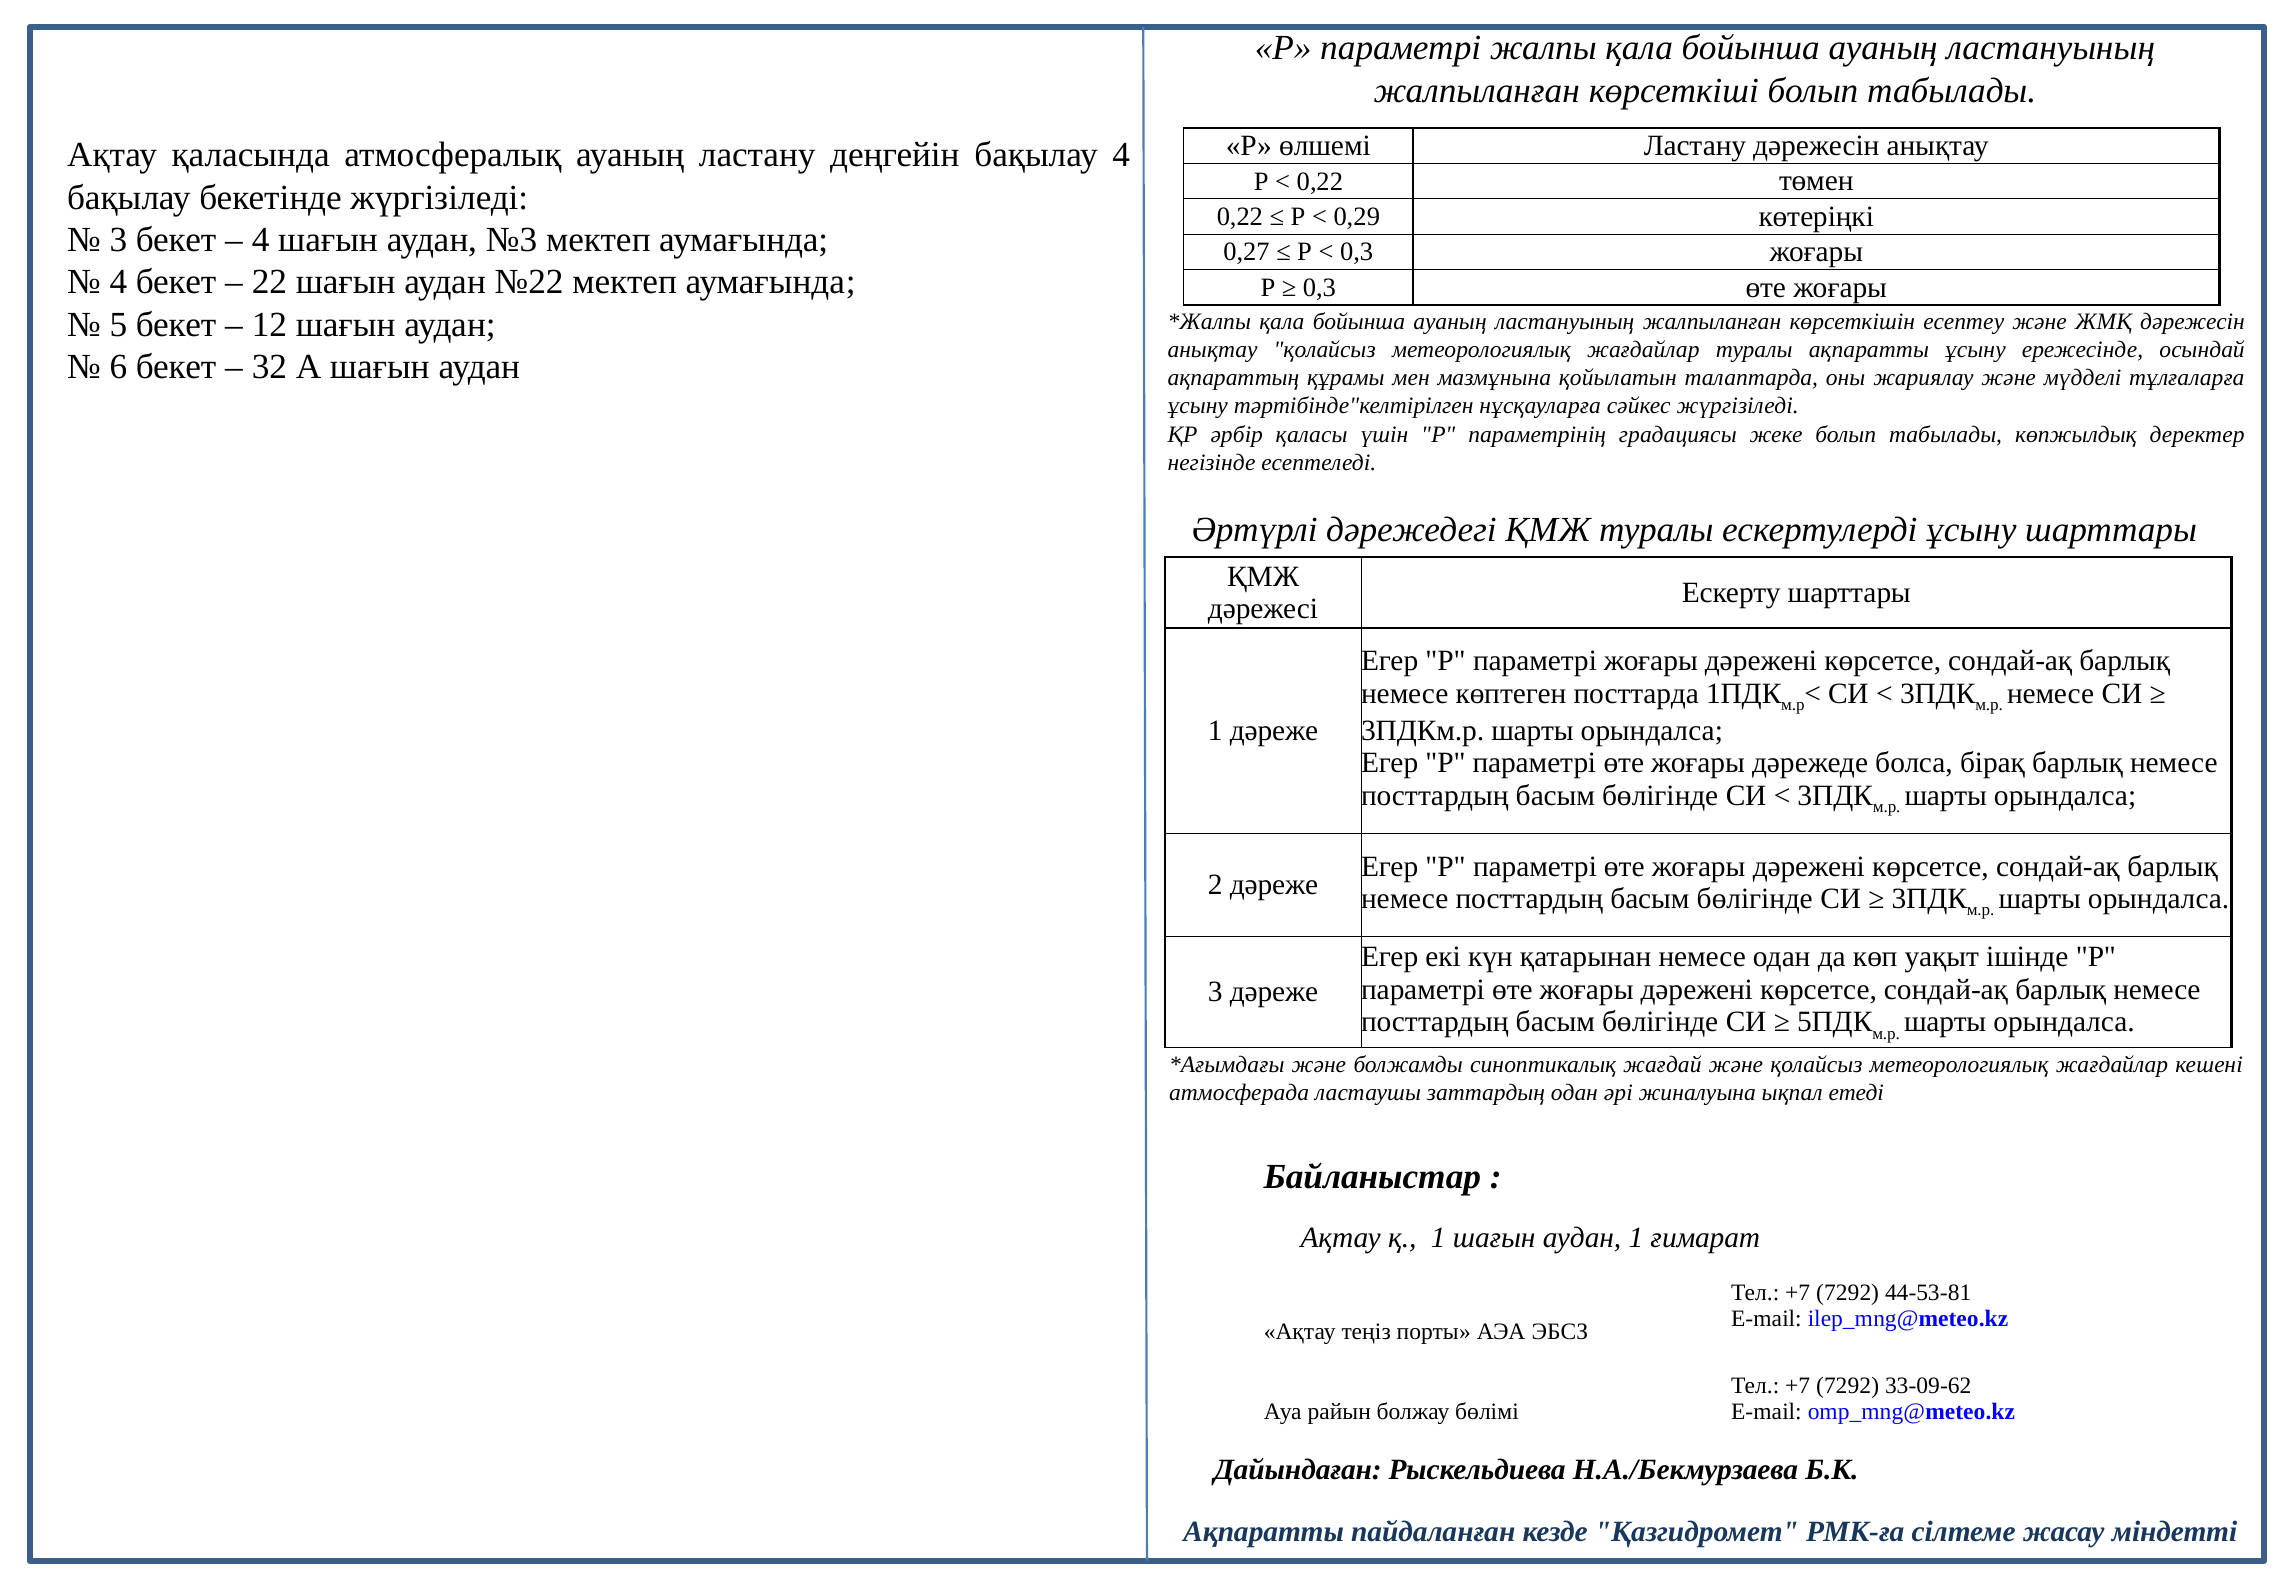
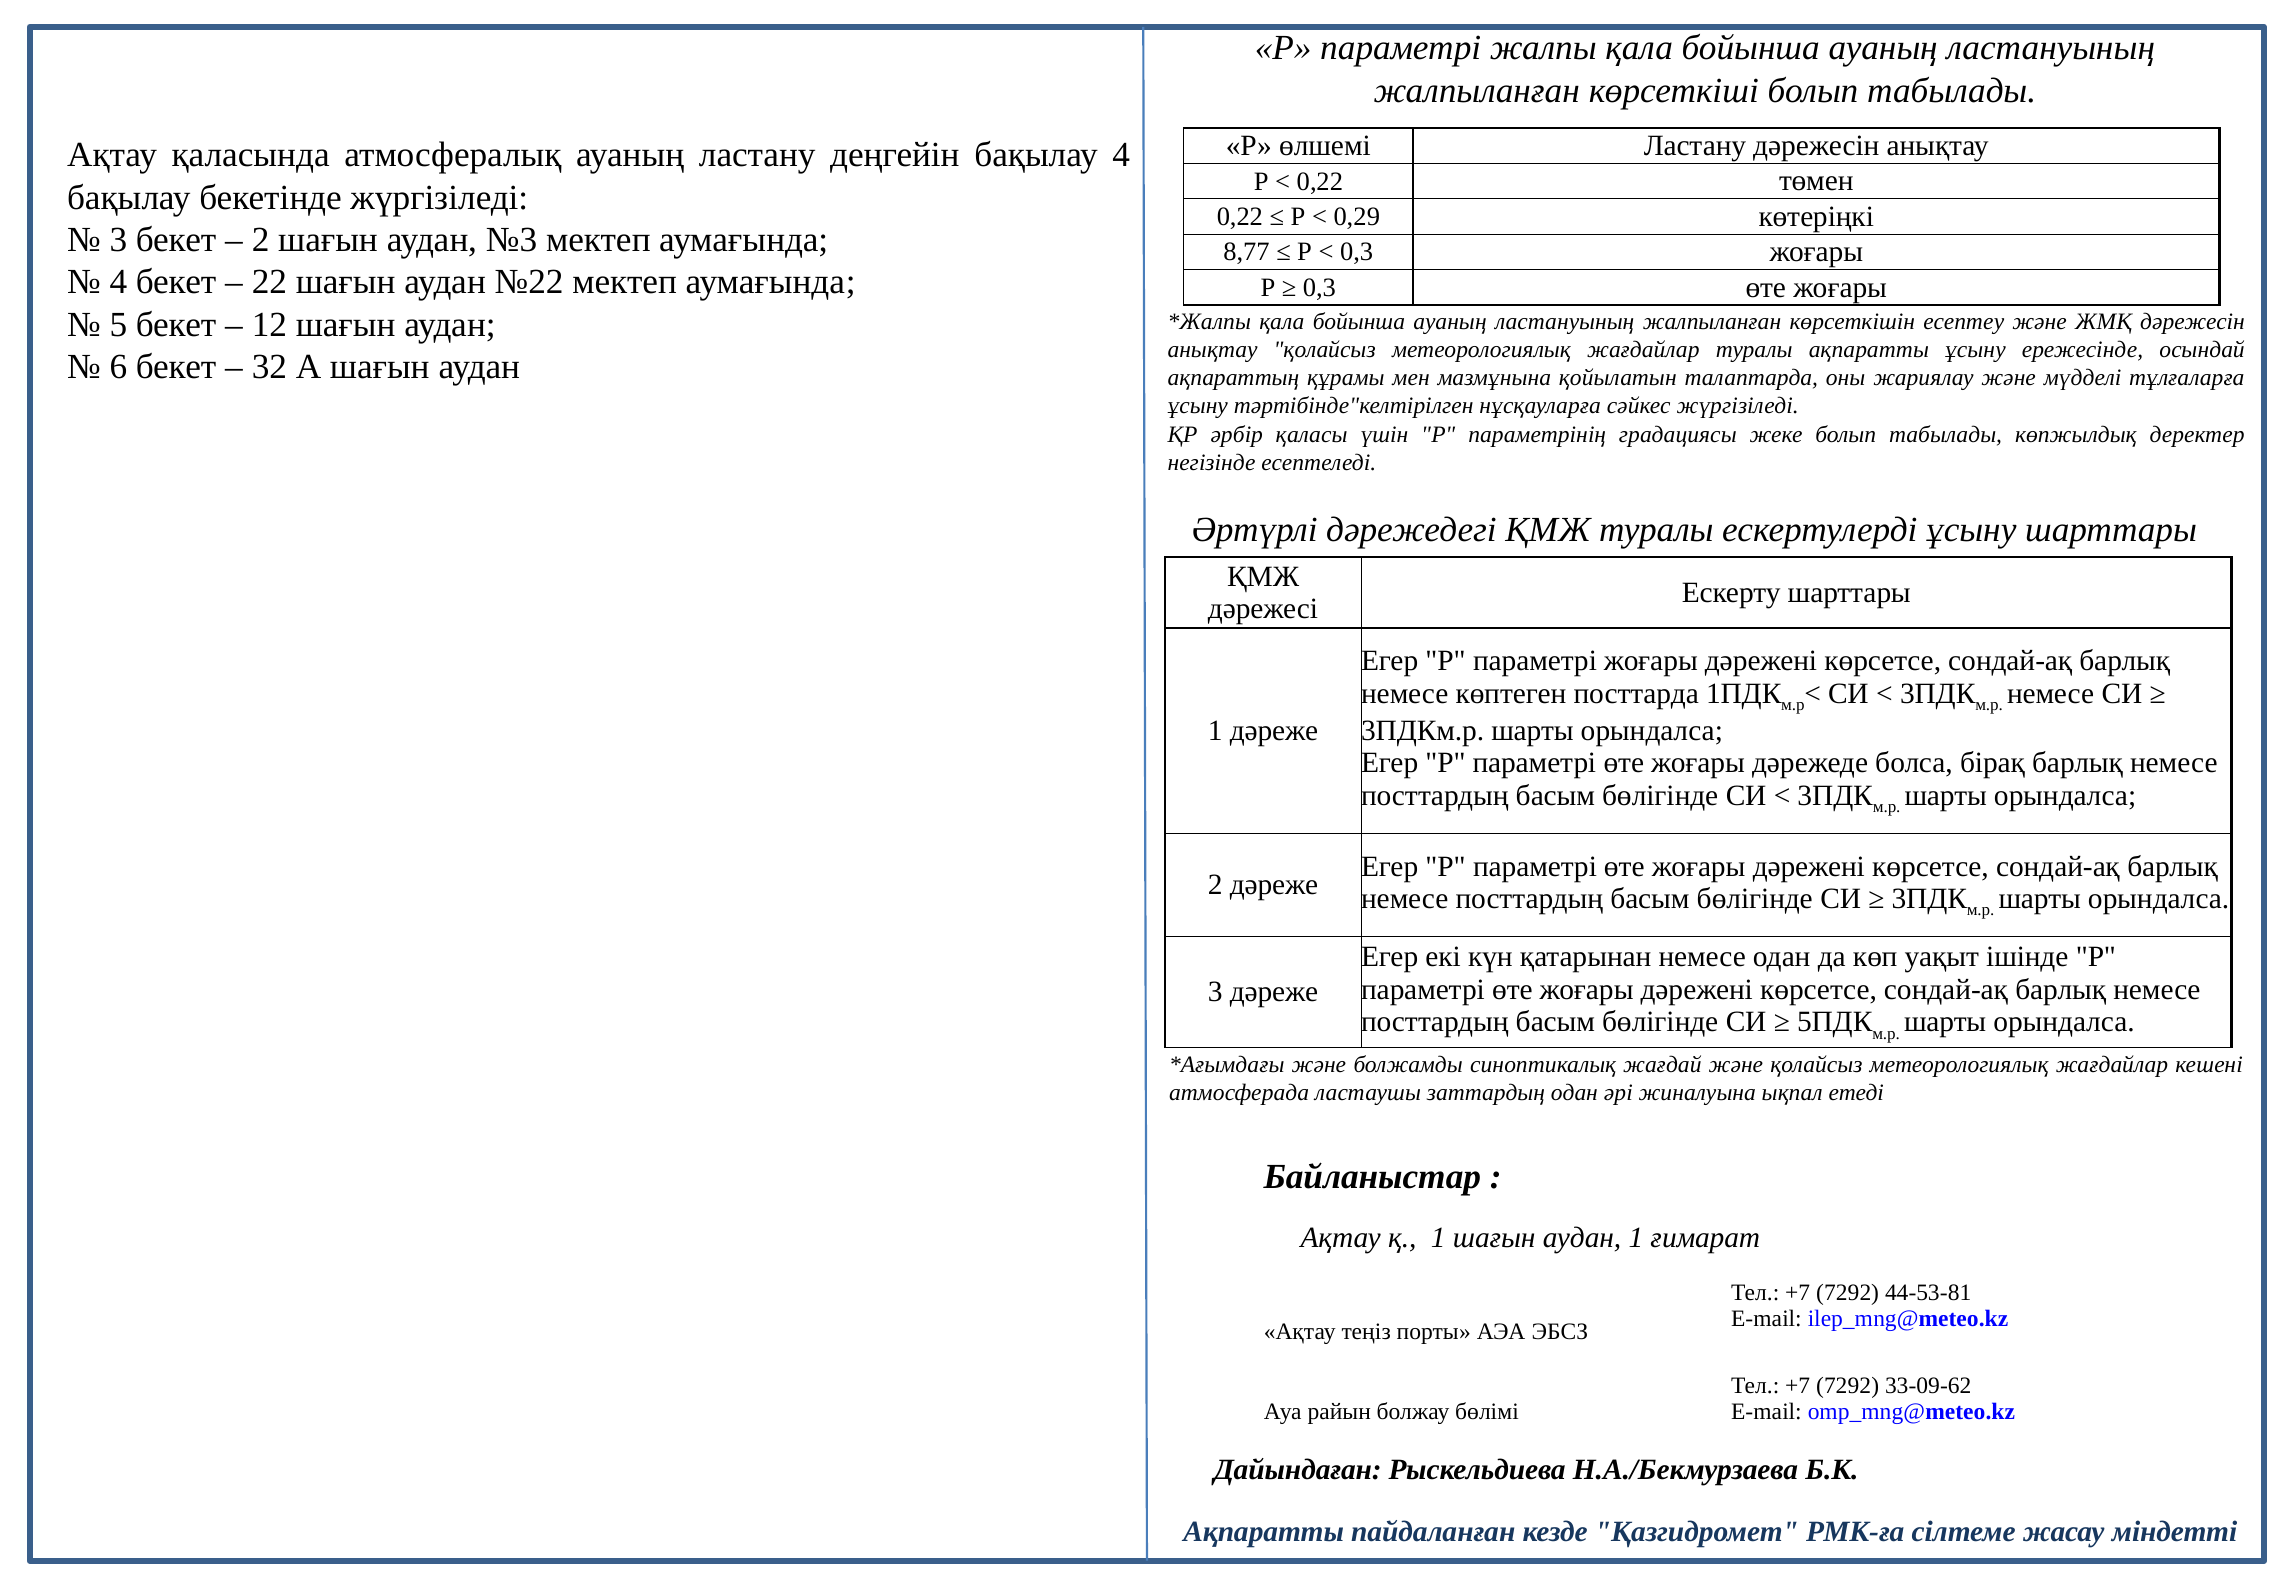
4 at (261, 240): 4 -> 2
0,27: 0,27 -> 8,77
